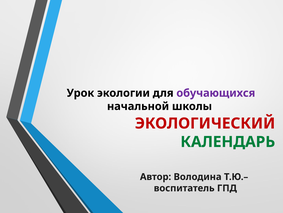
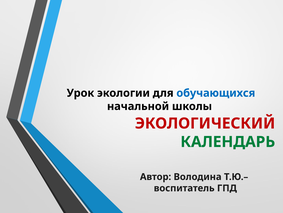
обучающихся colour: purple -> blue
